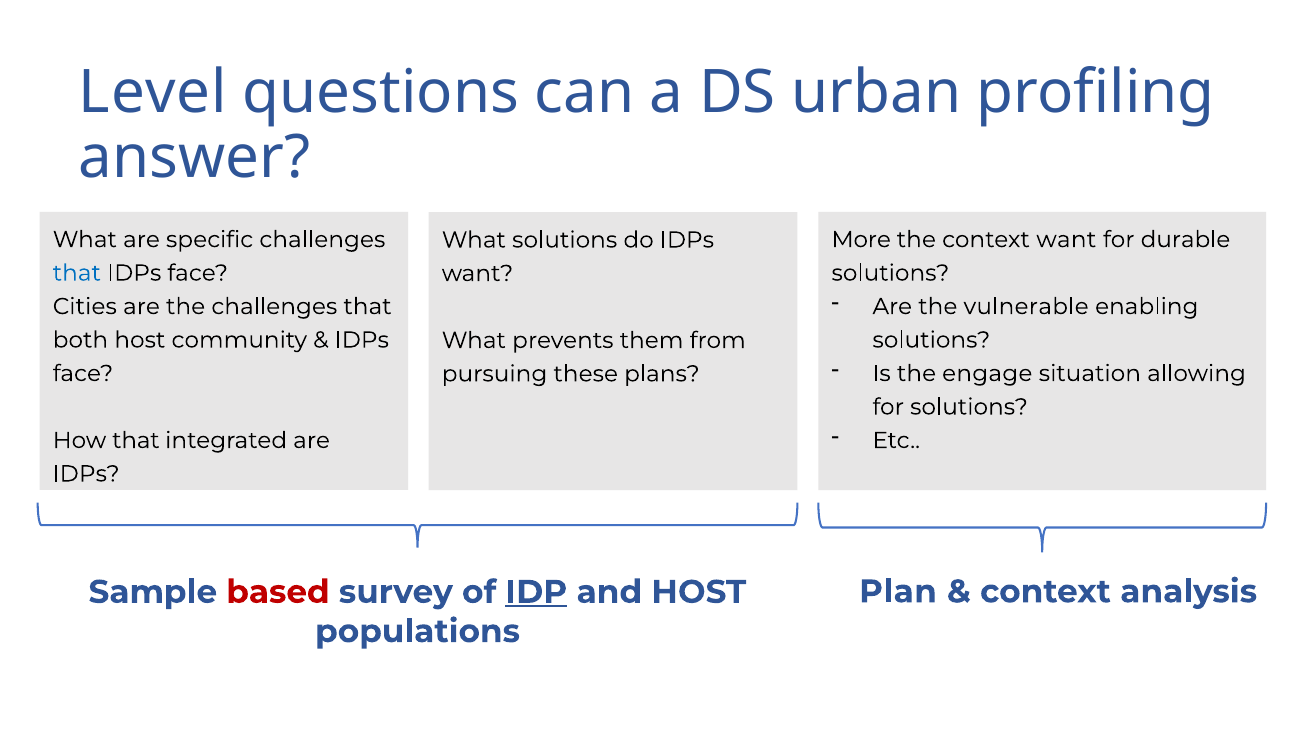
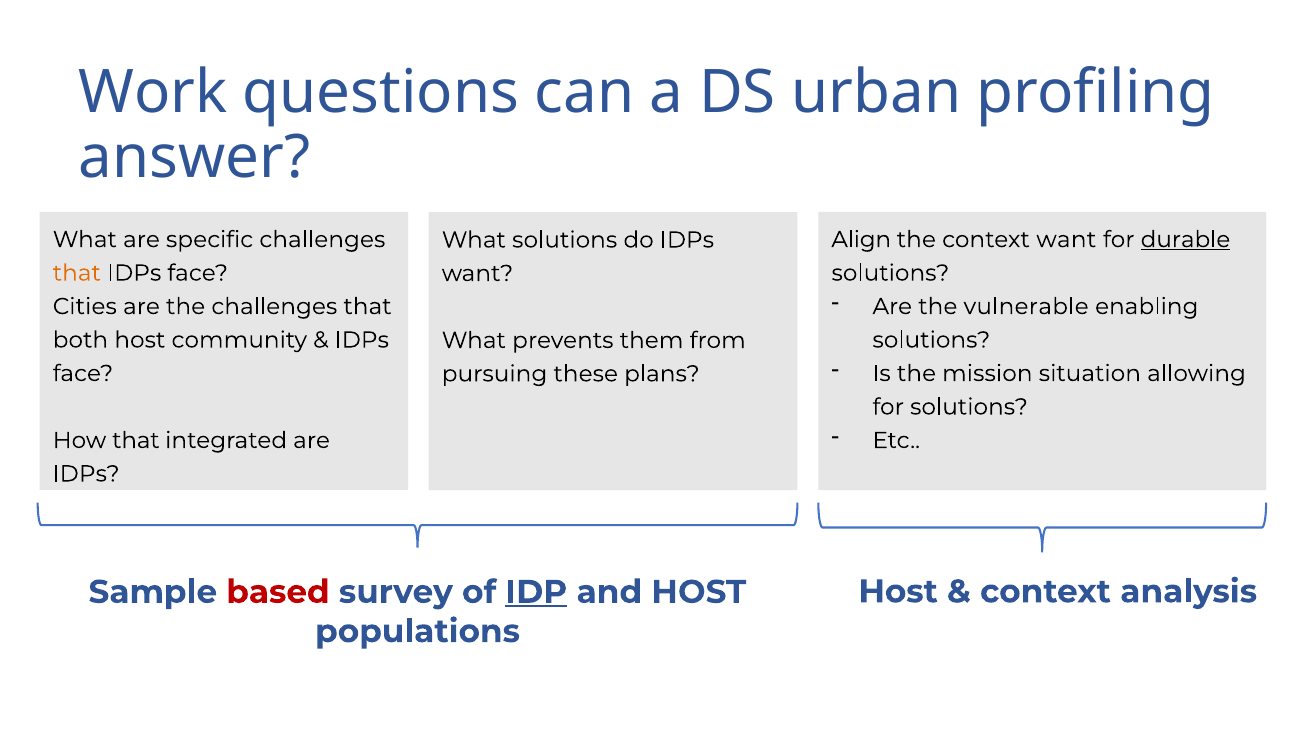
Level: Level -> Work
More: More -> Align
durable underline: none -> present
that at (77, 273) colour: blue -> orange
engage: engage -> mission
Plan at (898, 591): Plan -> Host
